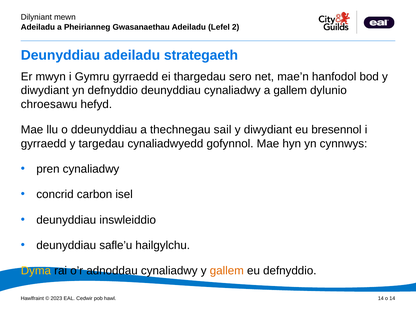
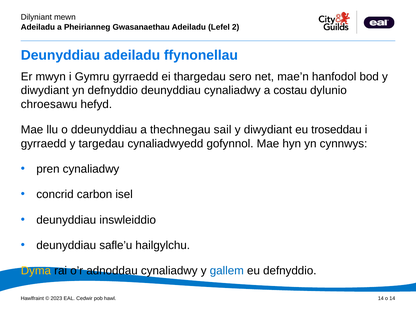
strategaeth: strategaeth -> ffynonellau
a gallem: gallem -> costau
bresennol: bresennol -> troseddau
gallem at (227, 271) colour: orange -> blue
